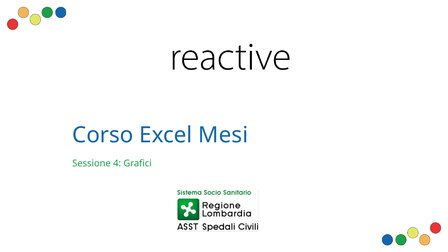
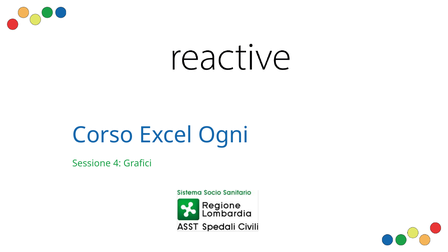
Mesi: Mesi -> Ogni
